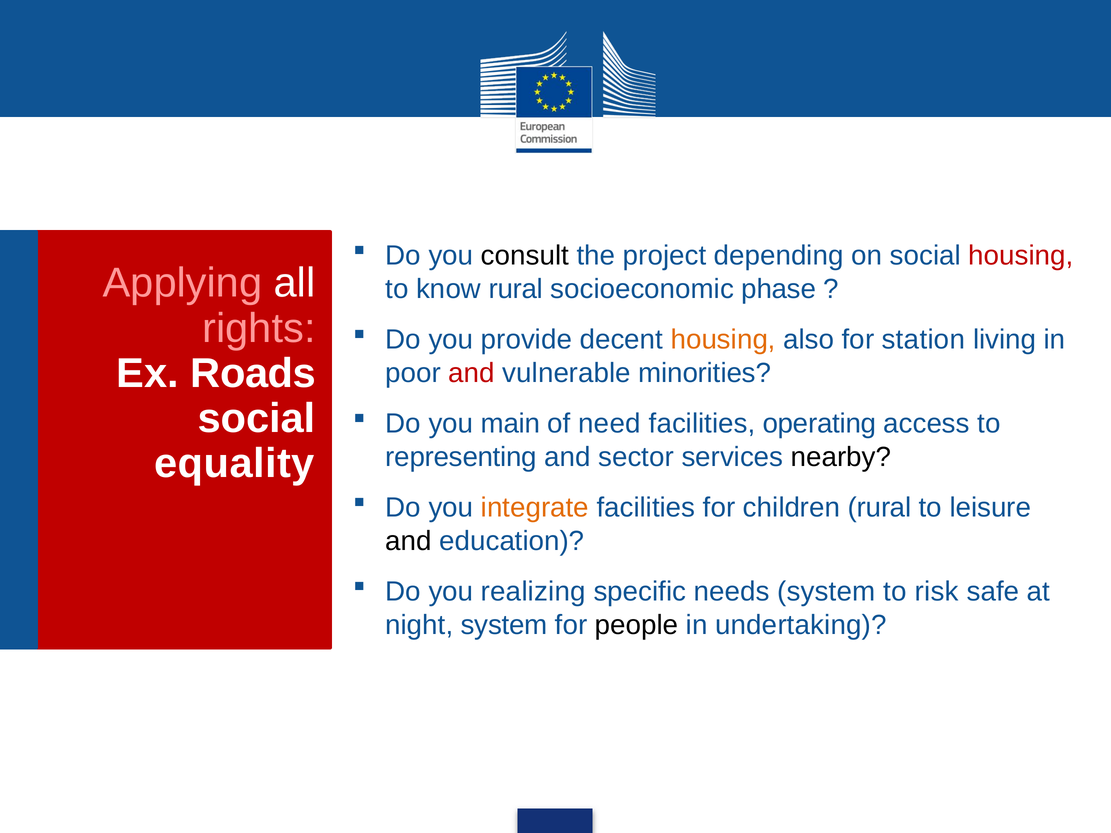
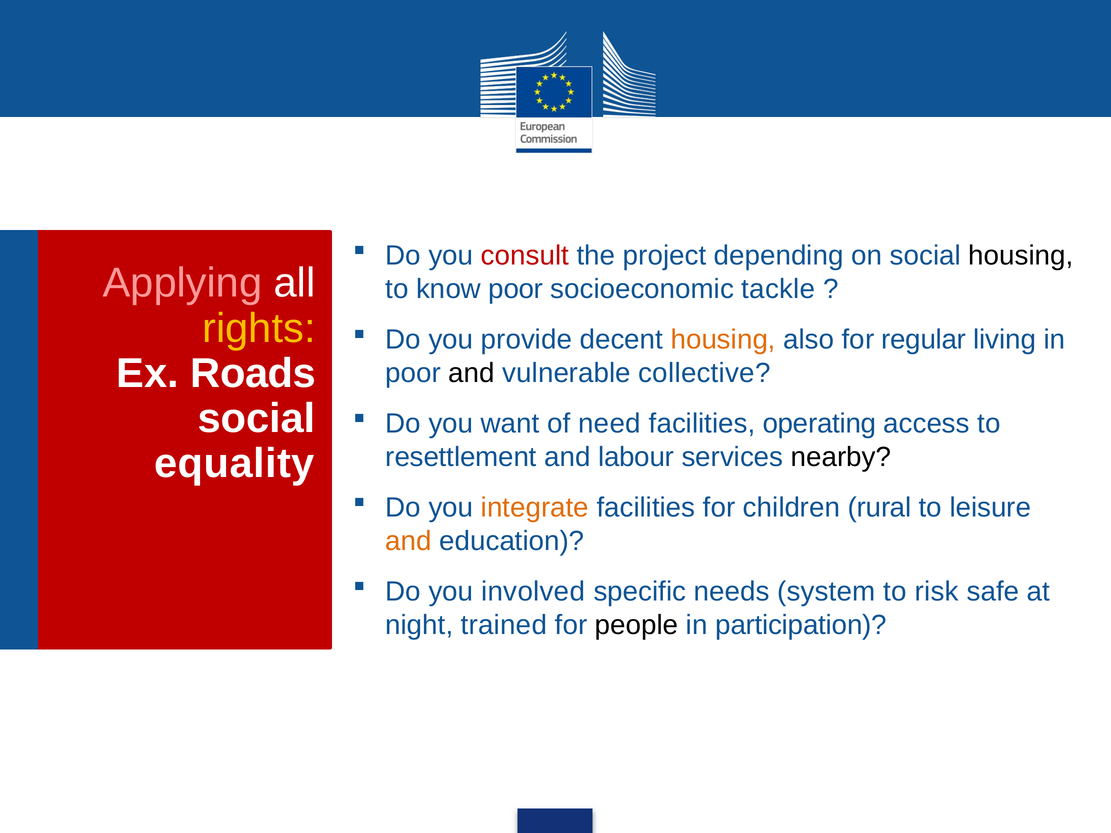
consult colour: black -> red
housing at (1021, 256) colour: red -> black
know rural: rural -> poor
phase: phase -> tackle
rights colour: pink -> yellow
station: station -> regular
and at (472, 373) colour: red -> black
minorities: minorities -> collective
main: main -> want
representing: representing -> resettlement
sector: sector -> labour
and at (409, 541) colour: black -> orange
realizing: realizing -> involved
night system: system -> trained
undertaking: undertaking -> participation
